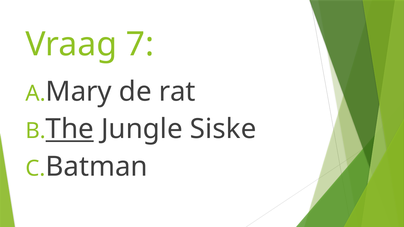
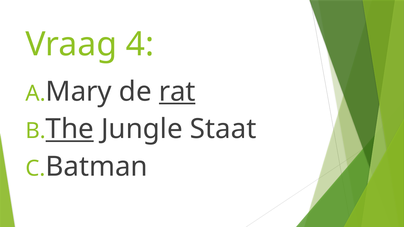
7: 7 -> 4
rat underline: none -> present
Siske: Siske -> Staat
